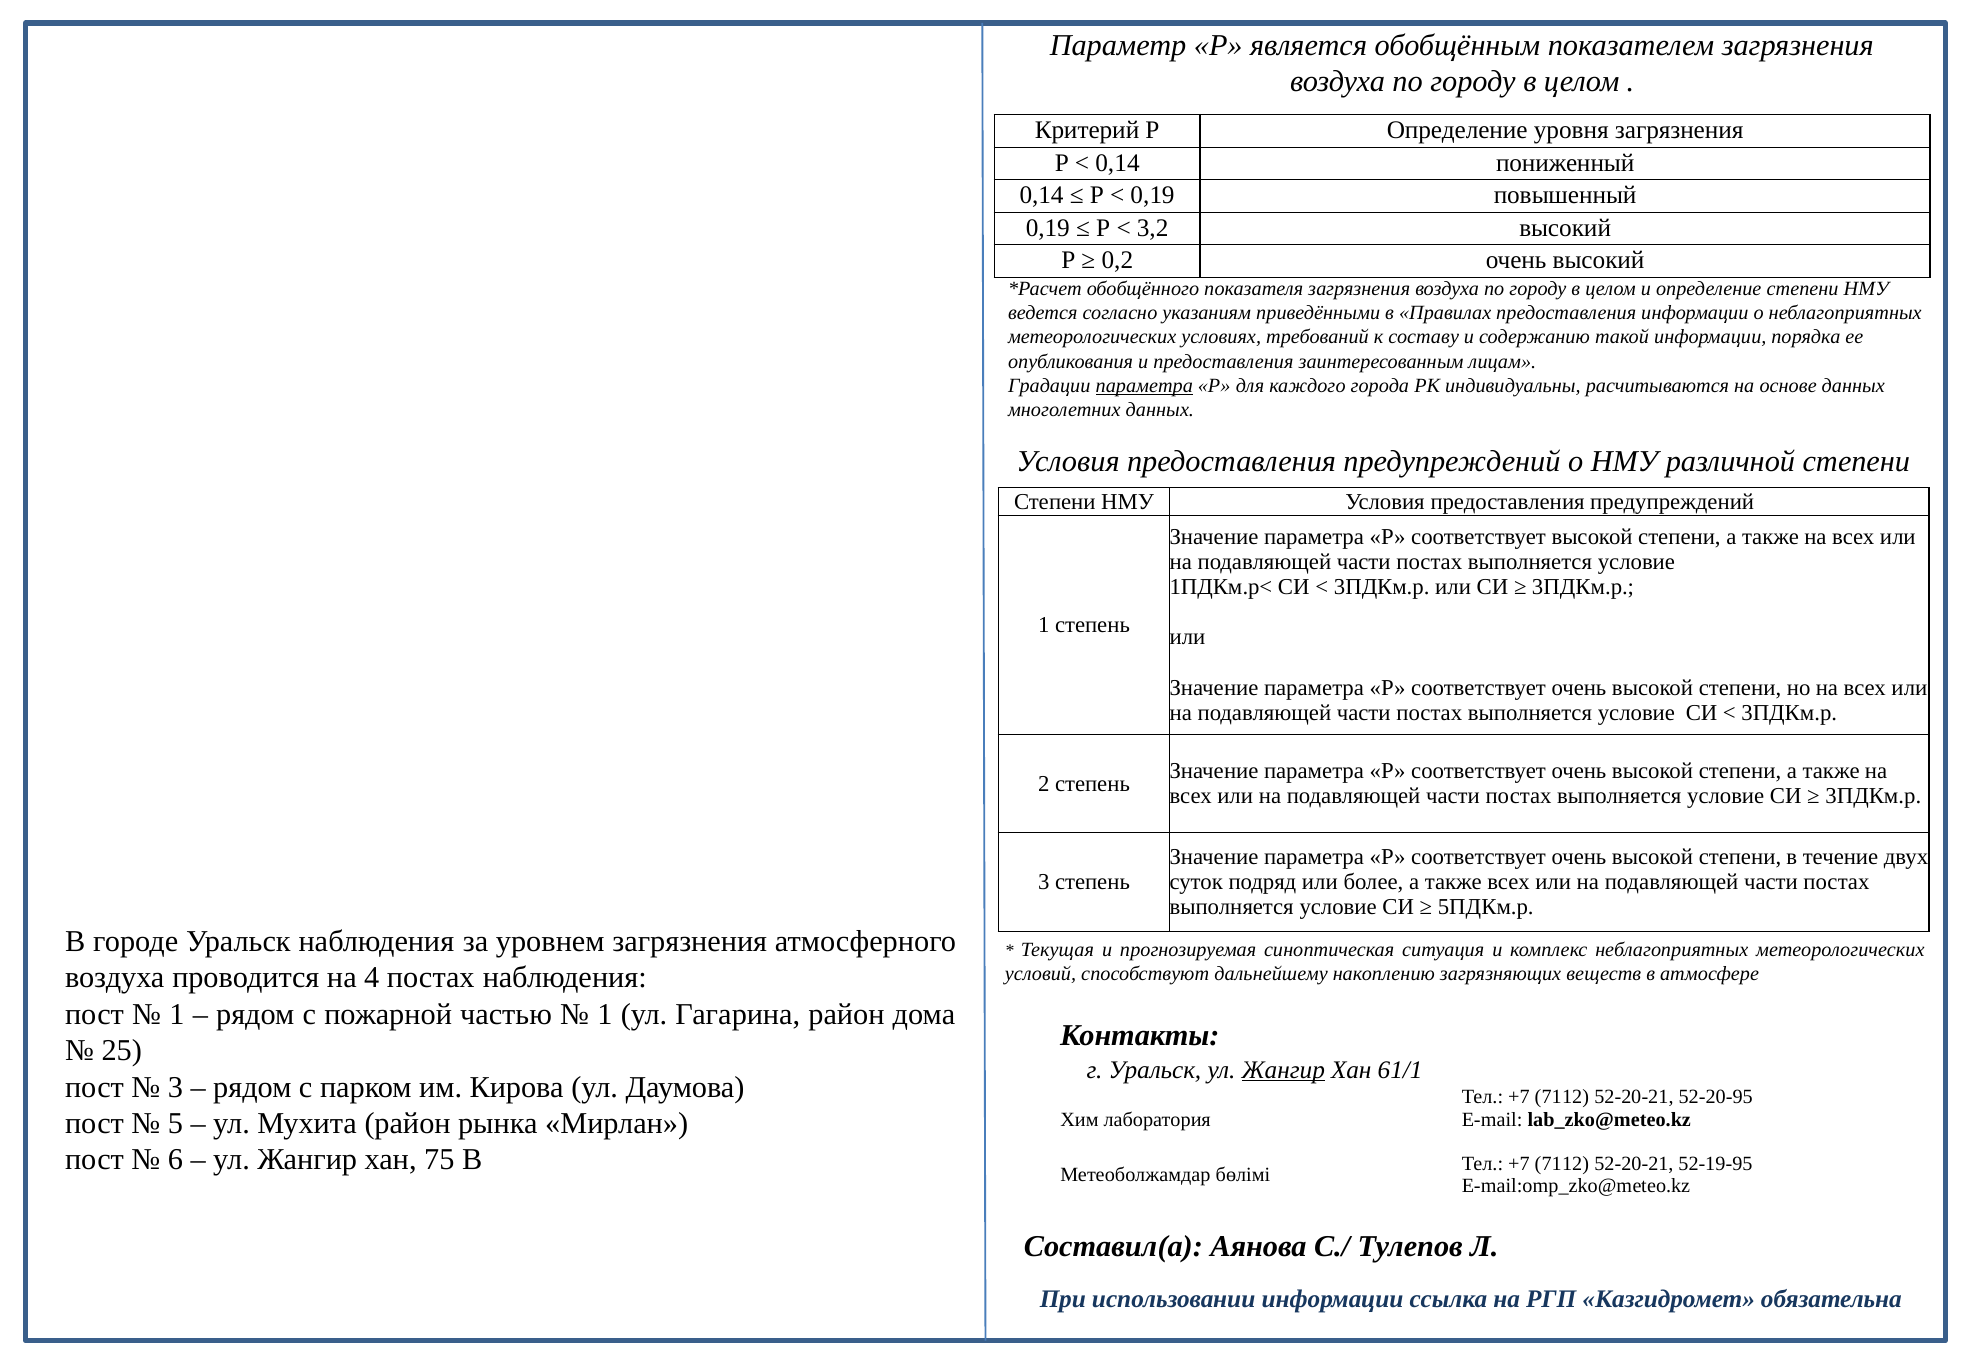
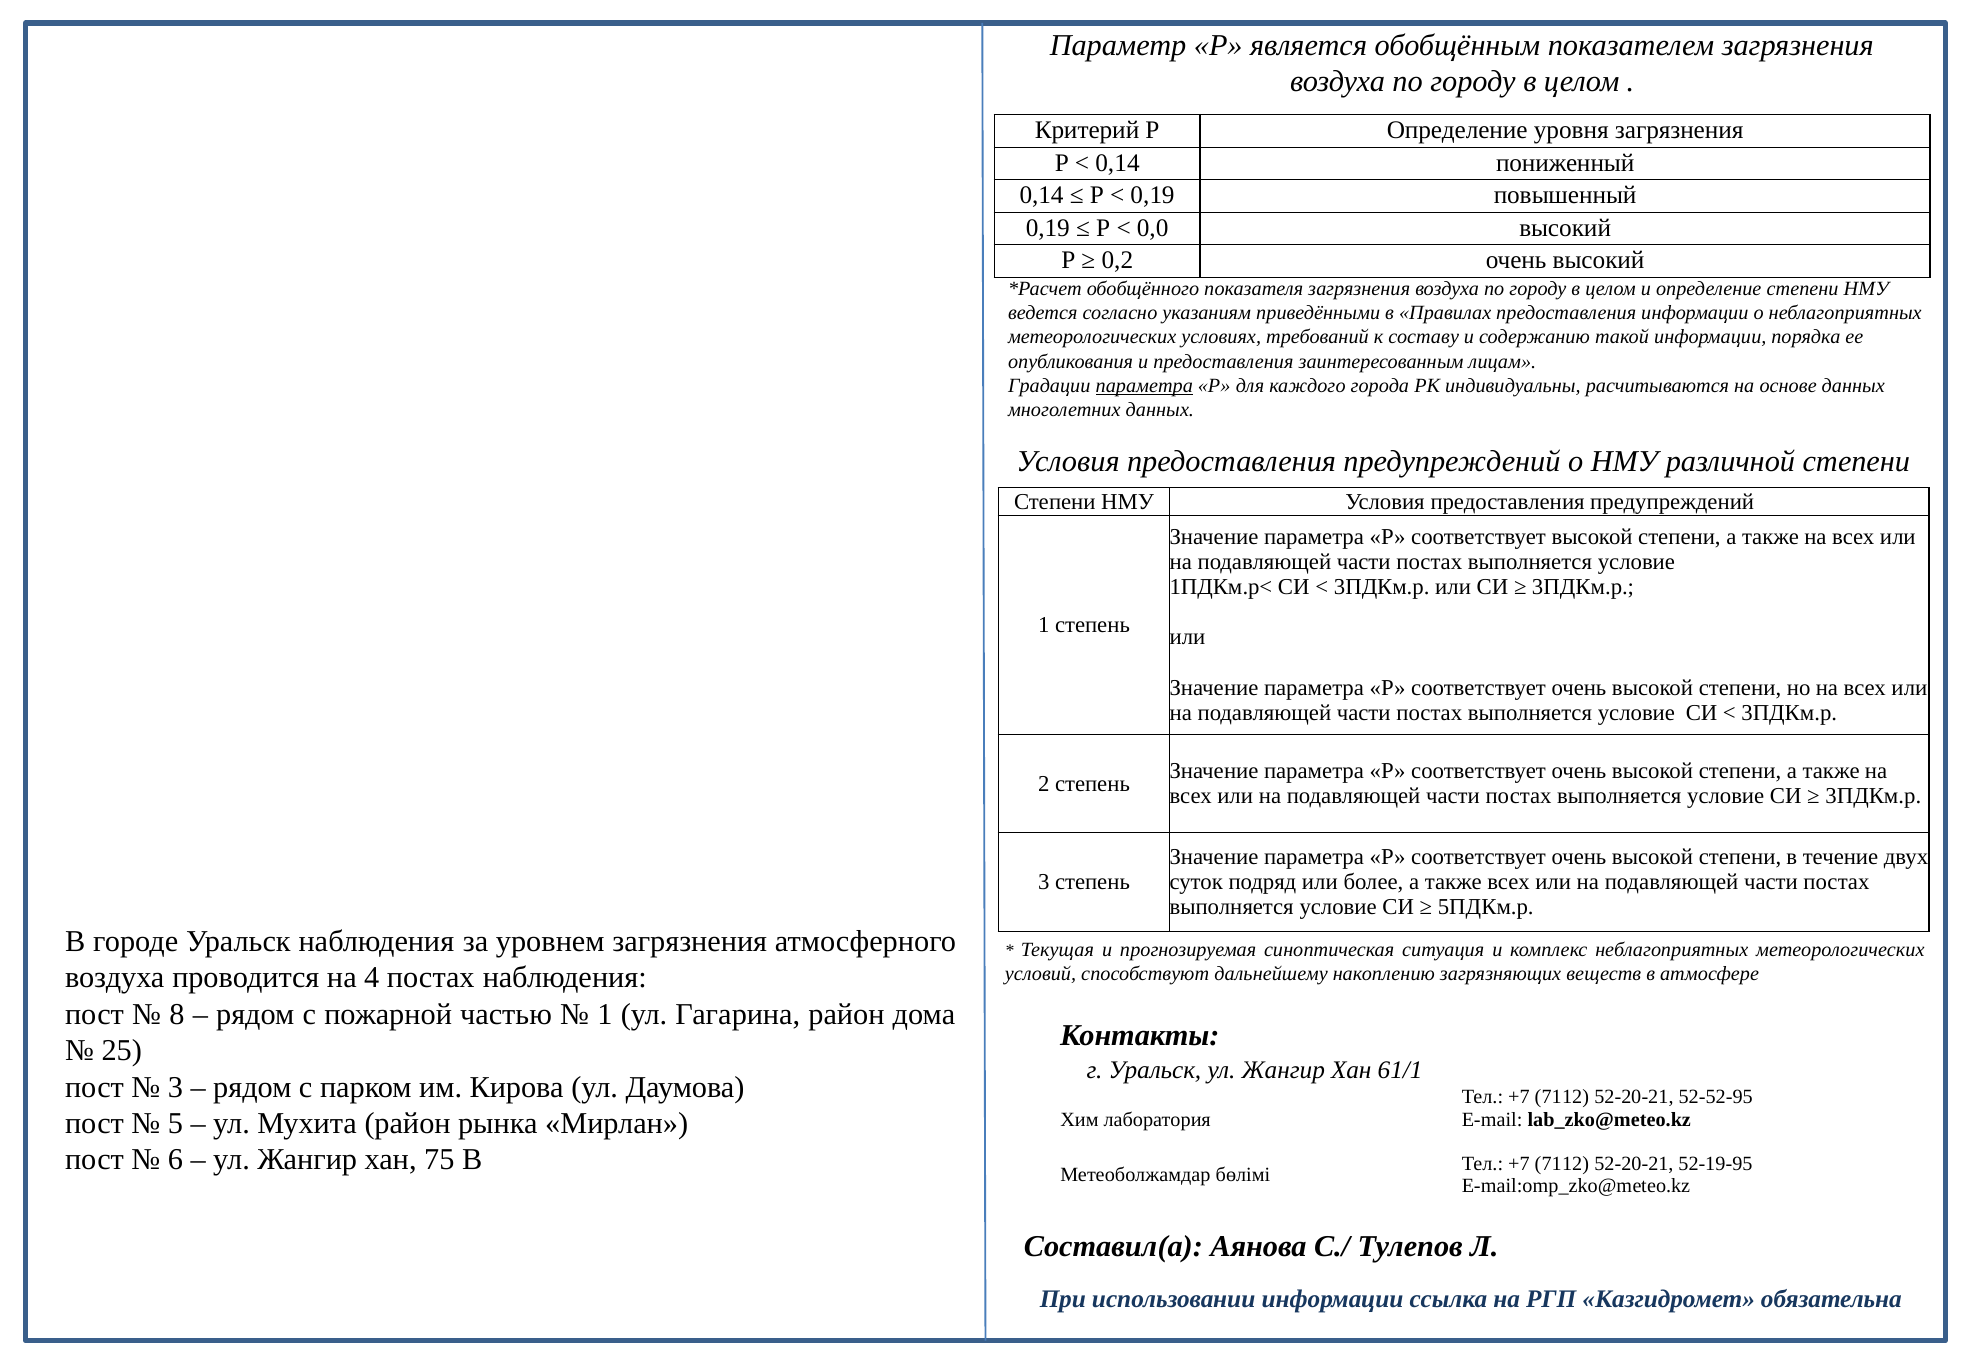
3,2: 3,2 -> 0,0
1 at (177, 1015): 1 -> 8
Жангир at (1283, 1070) underline: present -> none
52-20-95: 52-20-95 -> 52-52-95
